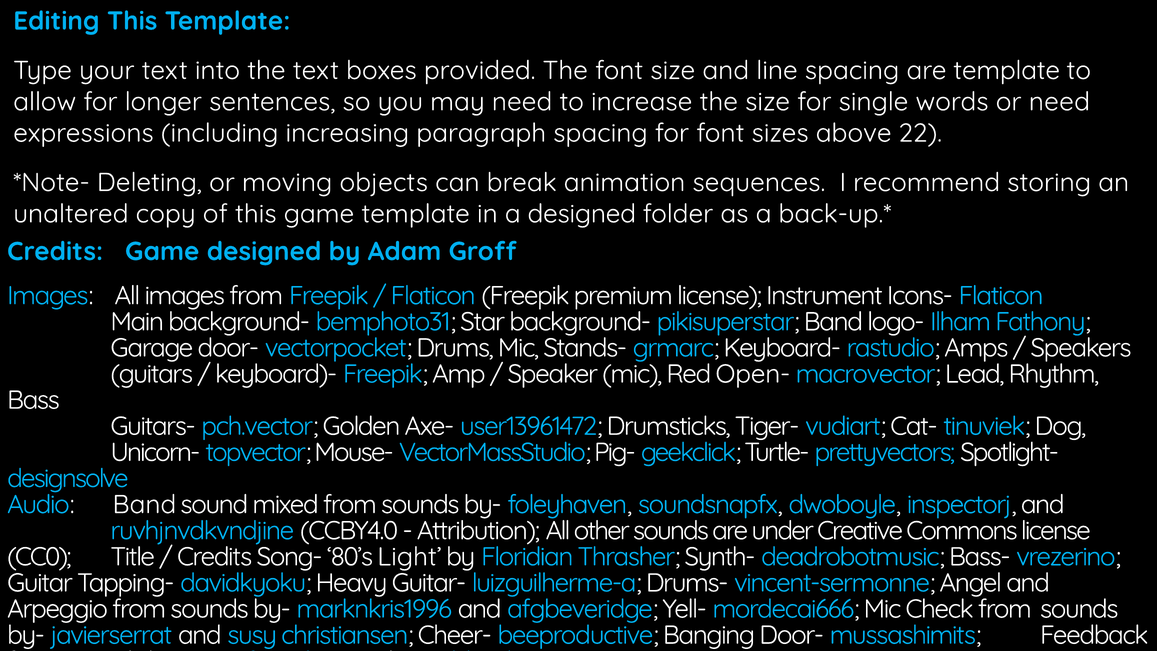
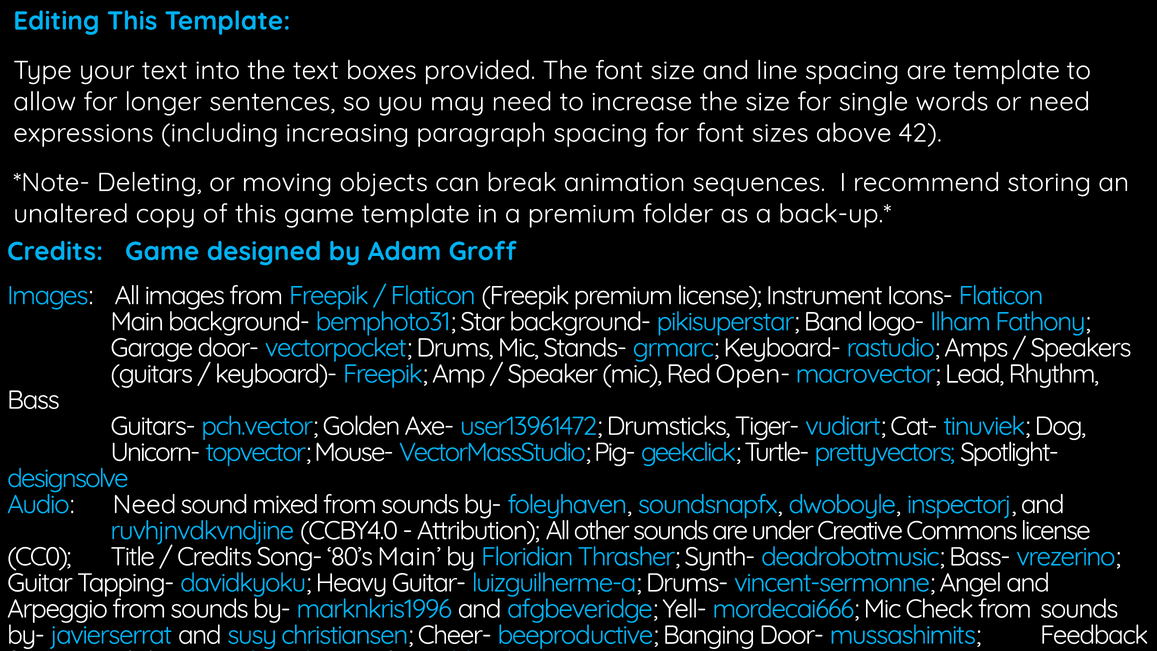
22: 22 -> 42
a designed: designed -> premium
Audio Band: Band -> Need
80’s Light: Light -> Main
